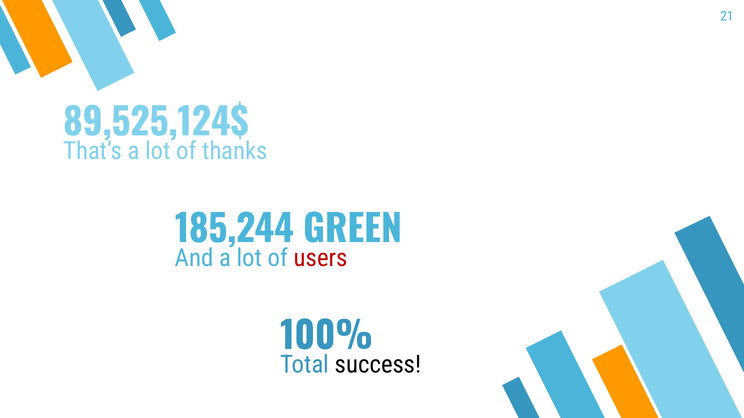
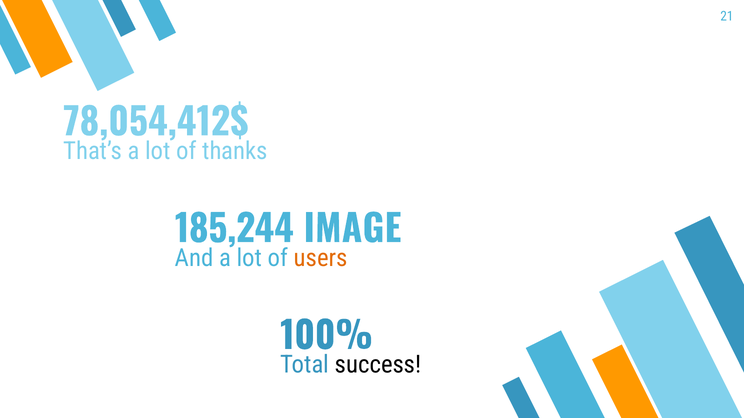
89,525,124$: 89,525,124$ -> 78,054,412$
GREEN: GREEN -> IMAGE
users colour: red -> orange
